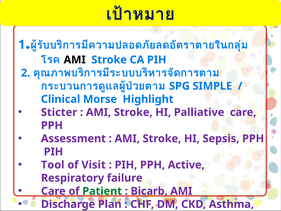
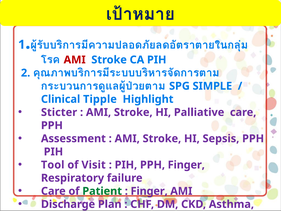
AMI at (75, 60) colour: black -> red
Morse: Morse -> Tipple
PPH Active: Active -> Finger
Bicarb at (149, 191): Bicarb -> Finger
